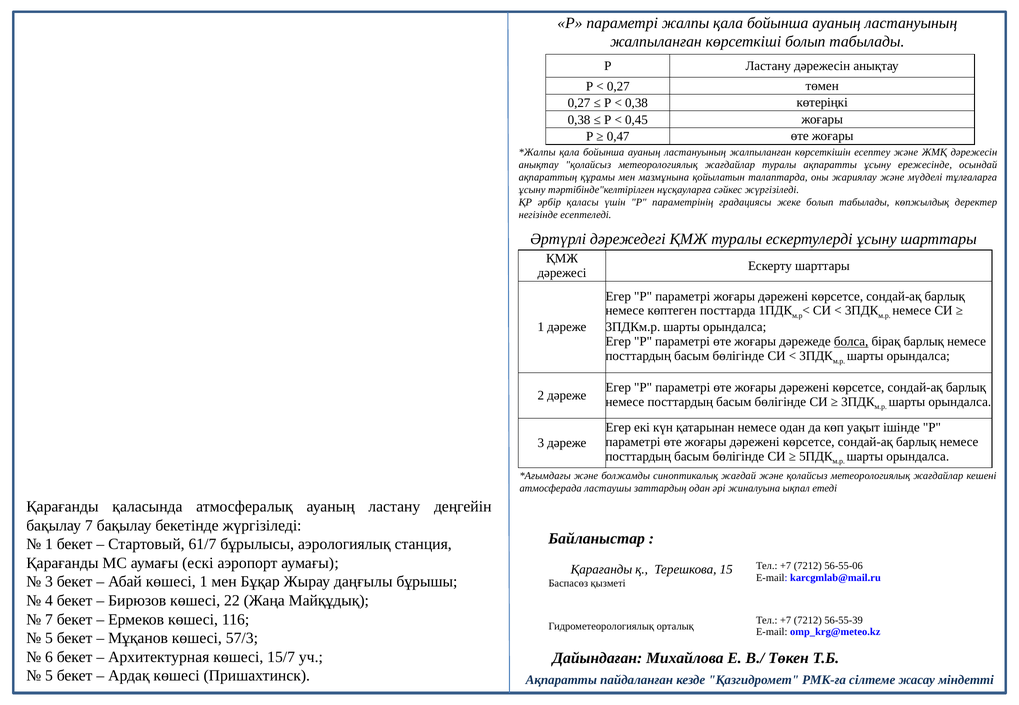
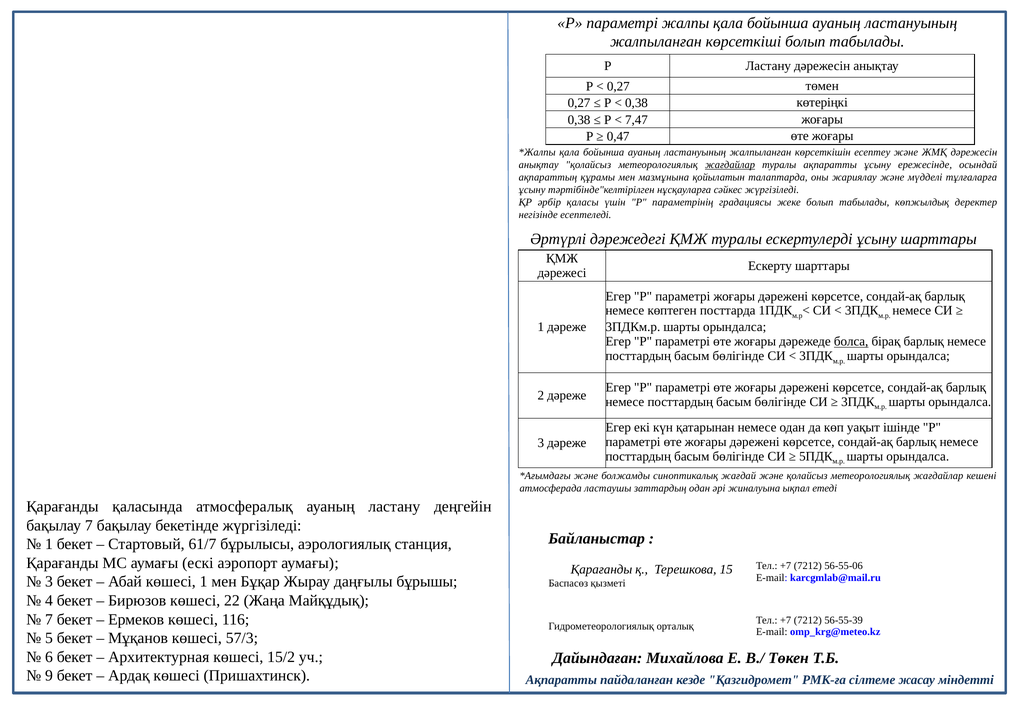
0,45: 0,45 -> 7,47
жағдайлар at (730, 165) underline: none -> present
15/7: 15/7 -> 15/2
5 at (49, 676): 5 -> 9
